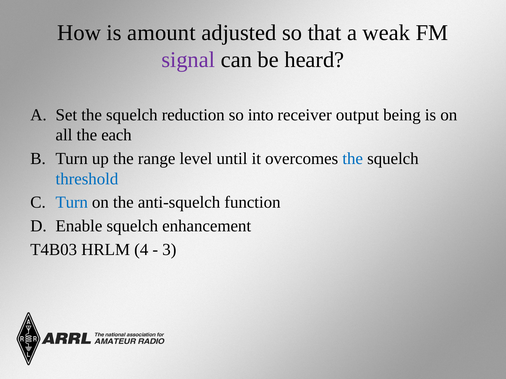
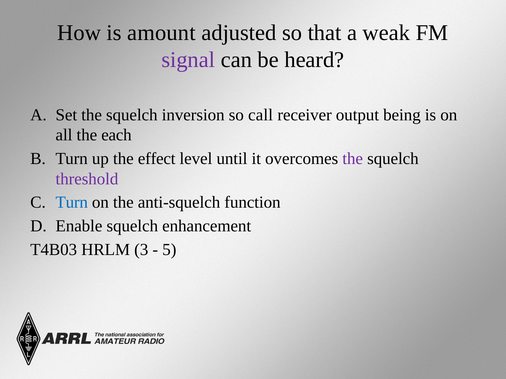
reduction: reduction -> inversion
into: into -> call
range: range -> effect
the at (353, 159) colour: blue -> purple
threshold colour: blue -> purple
4: 4 -> 3
3: 3 -> 5
